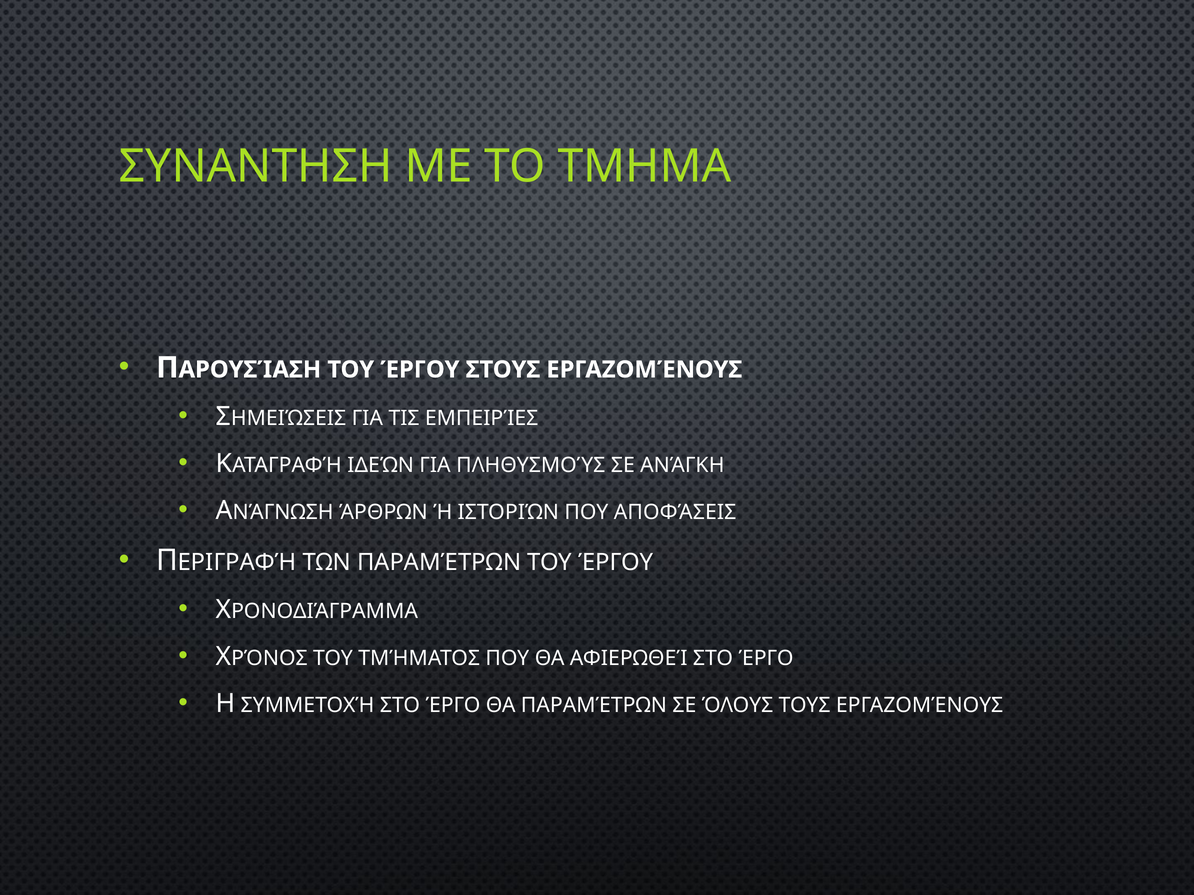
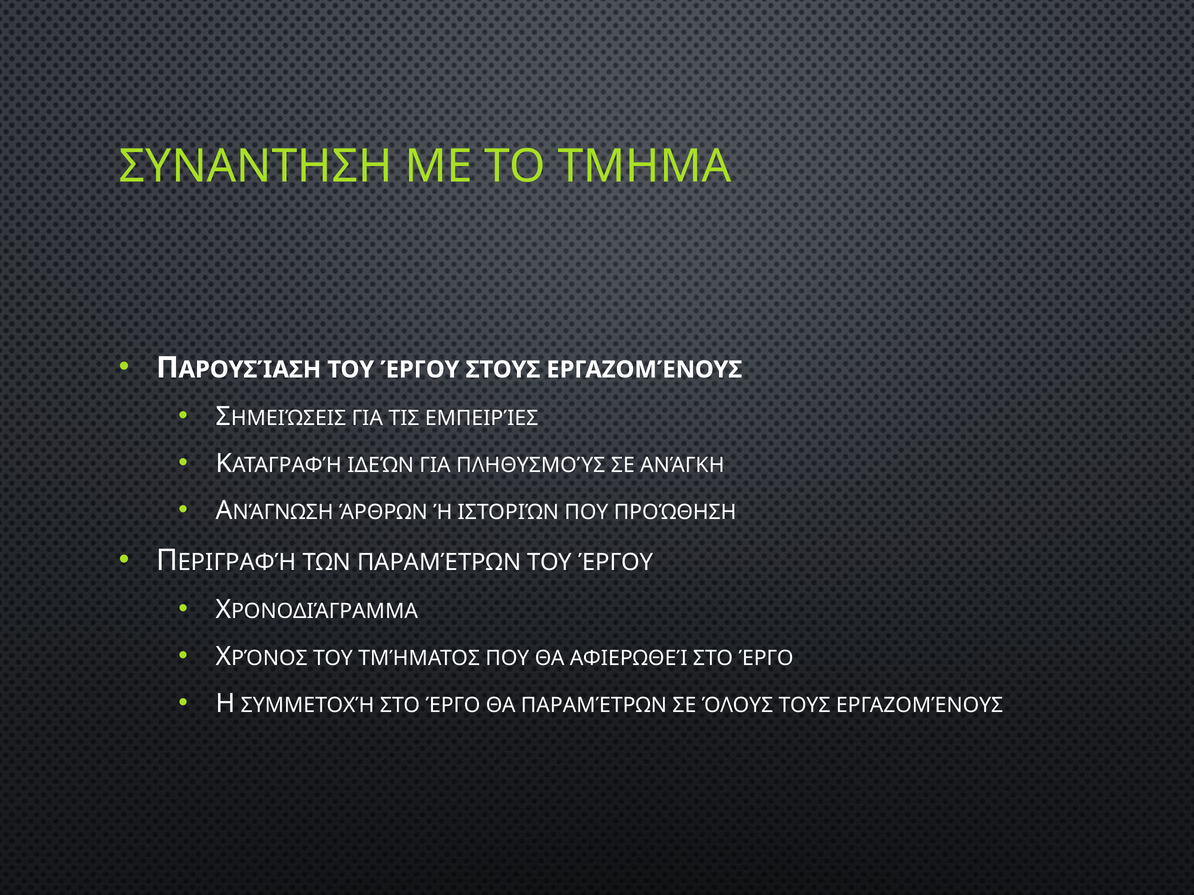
ΑΠΟΦΆΣΕΙΣ: ΑΠΟΦΆΣΕΙΣ -> ΠΡΟΏΘΗΣΗ
